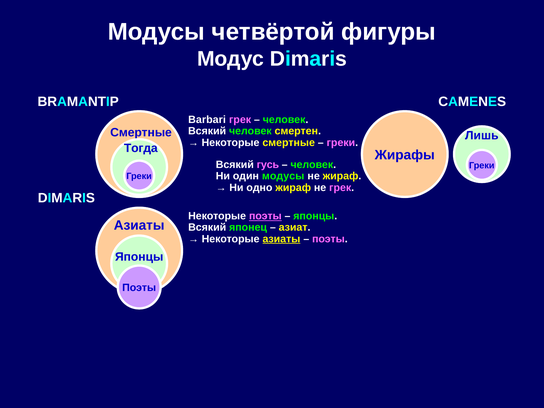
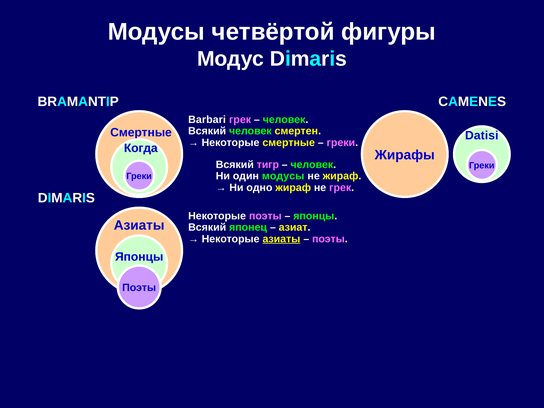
Лишь: Лишь -> Datisi
Тогда: Тогда -> Когда
гусь: гусь -> тигр
поэты at (265, 216) underline: present -> none
